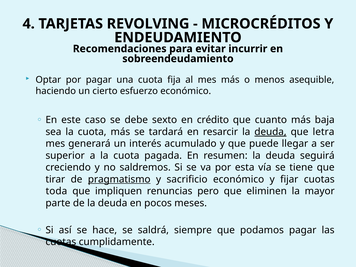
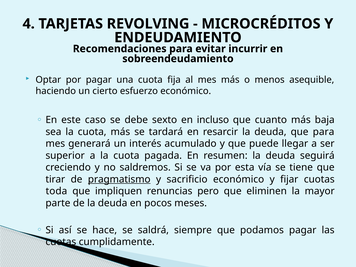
crédito: crédito -> incluso
deuda at (270, 132) underline: present -> none
que letra: letra -> para
